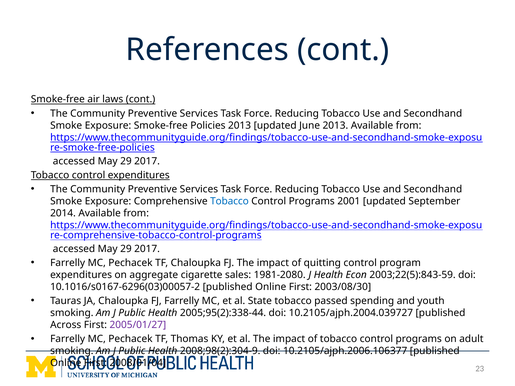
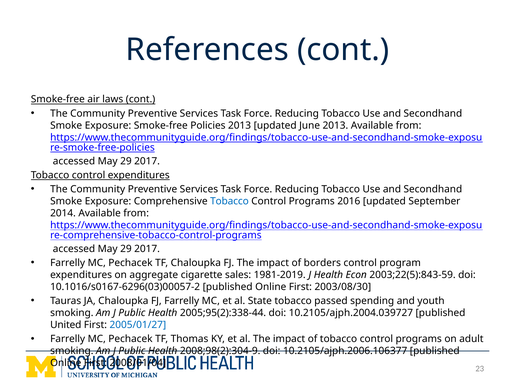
2001: 2001 -> 2016
quitting: quitting -> borders
1981-2080: 1981-2080 -> 1981-2019
Across: Across -> United
2005/01/27 colour: purple -> blue
